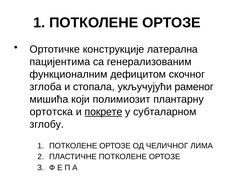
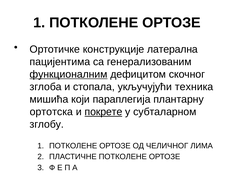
функционалним underline: none -> present
раменог: раменог -> техника
полимиозит: полимиозит -> параплегија
